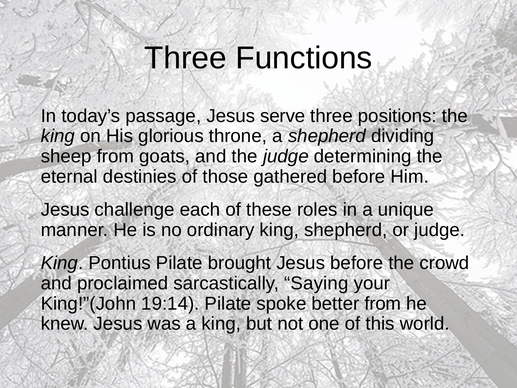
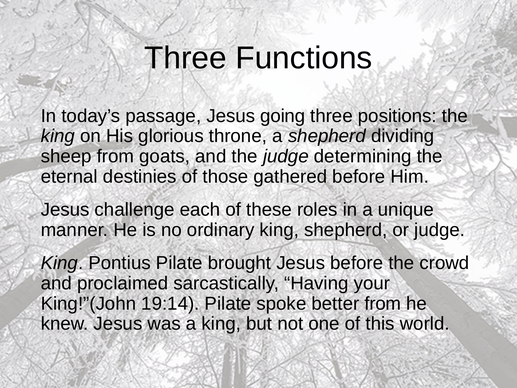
serve: serve -> going
Saying: Saying -> Having
